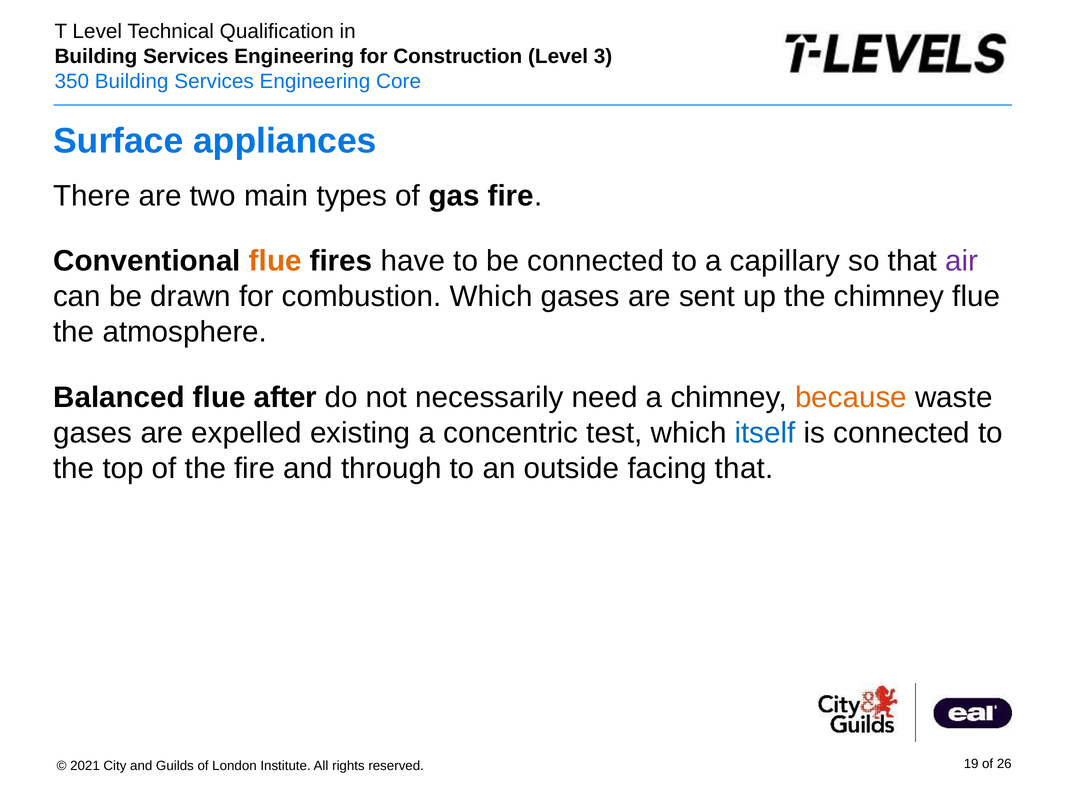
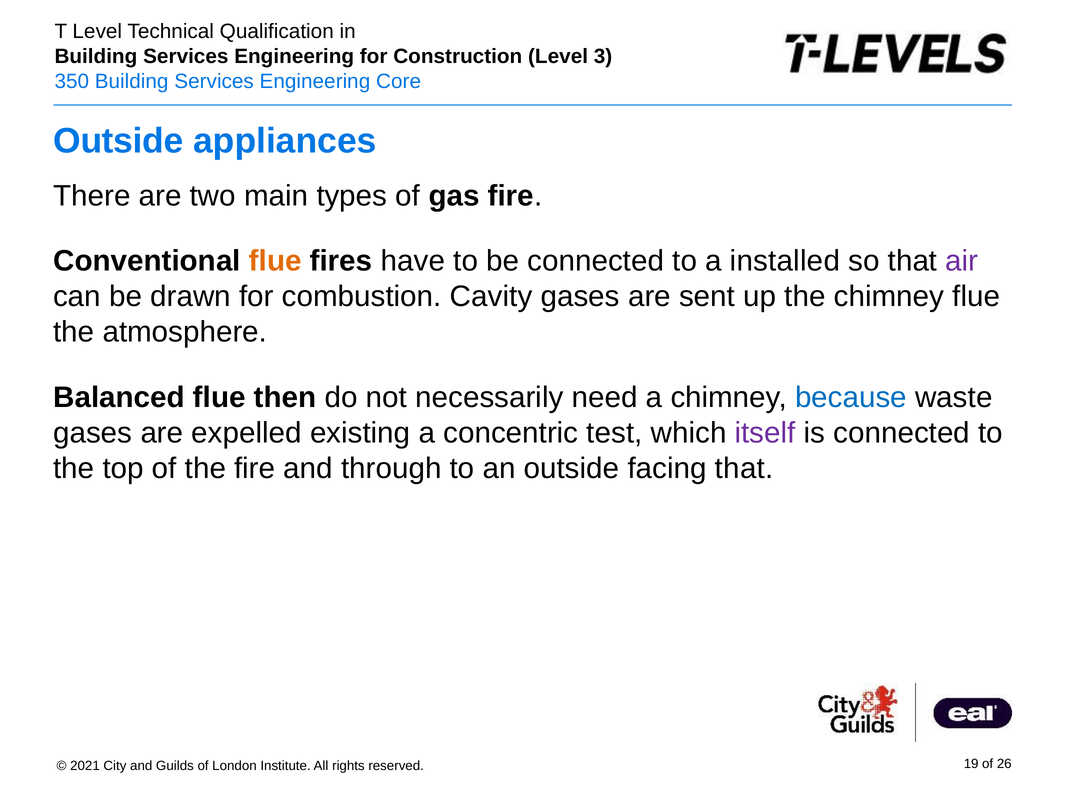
Surface at (118, 141): Surface -> Outside
capillary: capillary -> installed
combustion Which: Which -> Cavity
after: after -> then
because colour: orange -> blue
itself colour: blue -> purple
